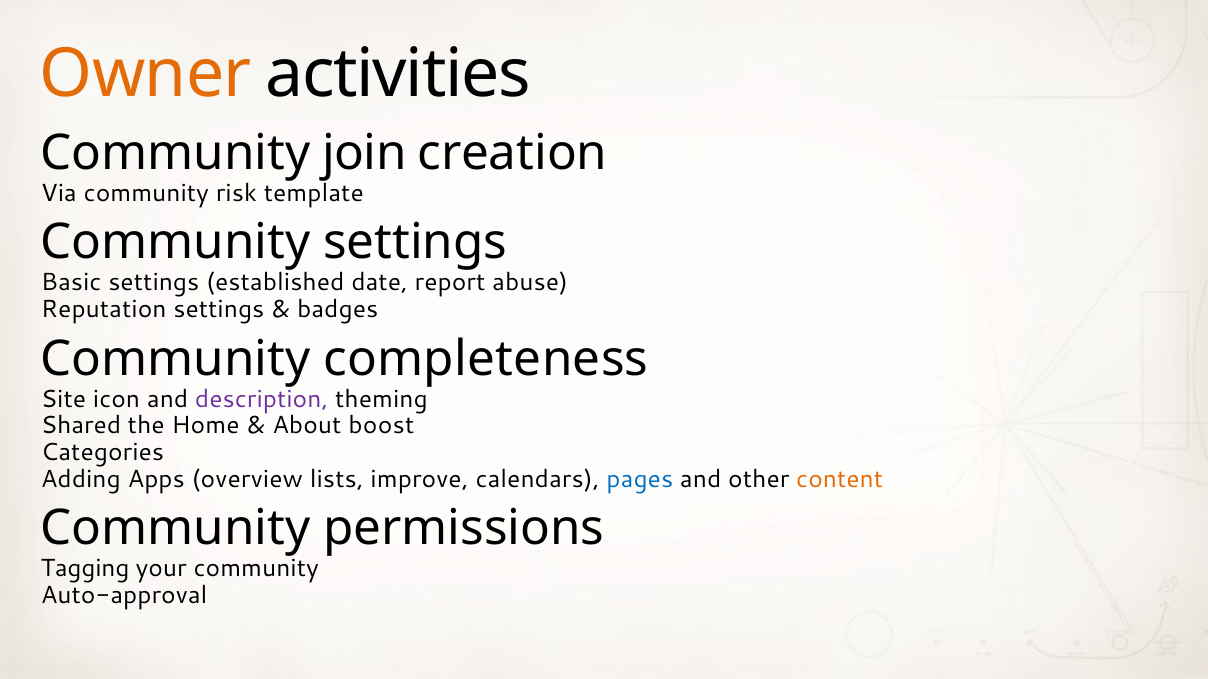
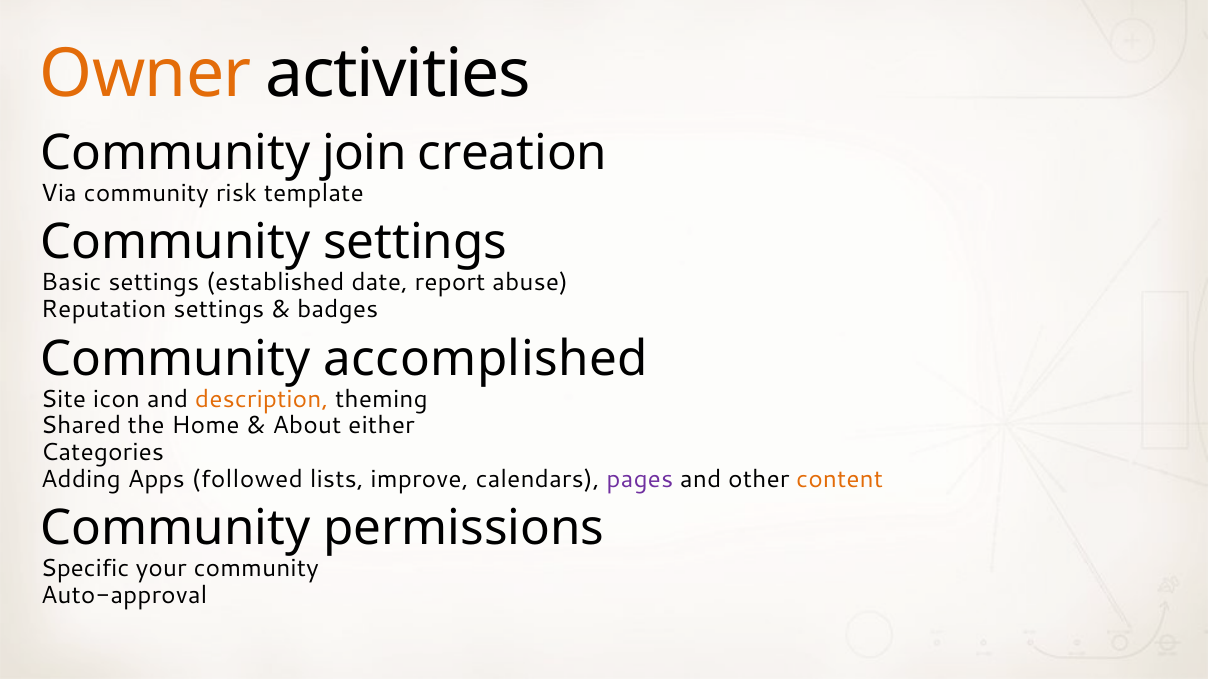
completeness: completeness -> accomplished
description colour: purple -> orange
boost: boost -> either
overview: overview -> followed
pages colour: blue -> purple
Tagging: Tagging -> Specific
